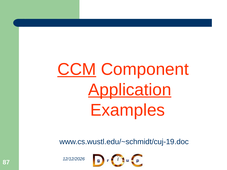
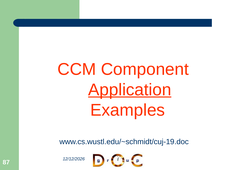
CCM underline: present -> none
